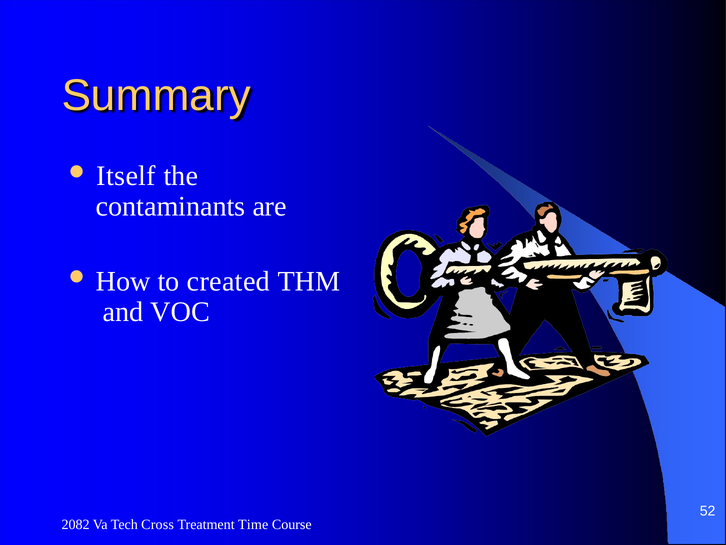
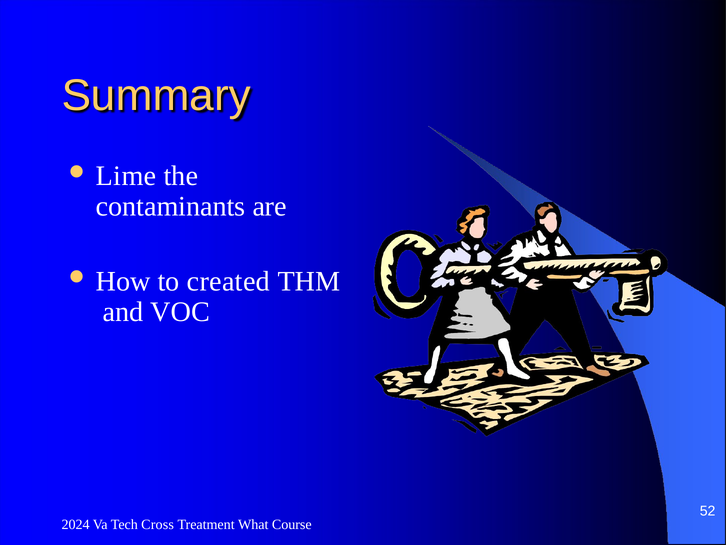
Itself: Itself -> Lime
2082: 2082 -> 2024
Time: Time -> What
